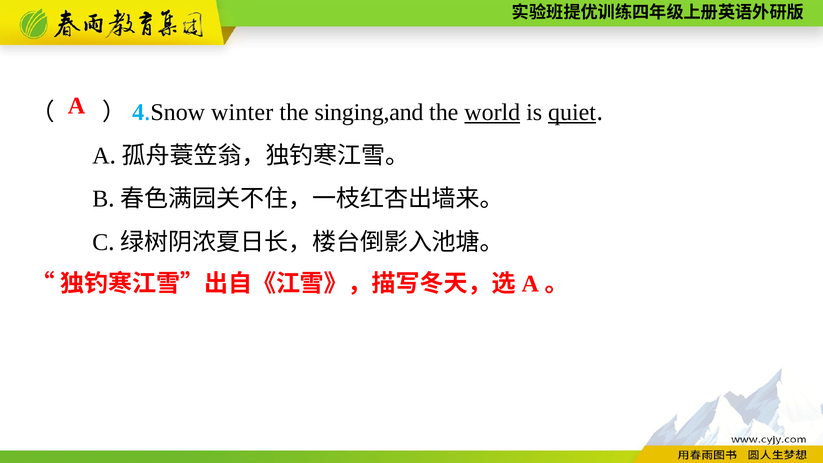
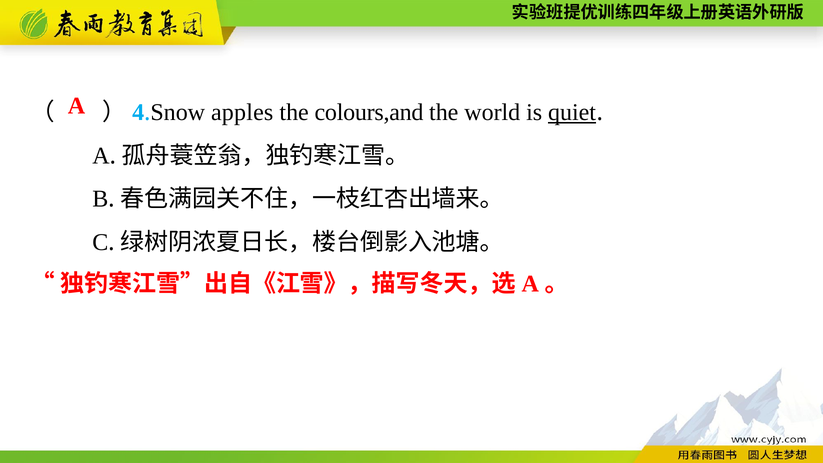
winter: winter -> apples
singing,and: singing,and -> colours,and
world underline: present -> none
